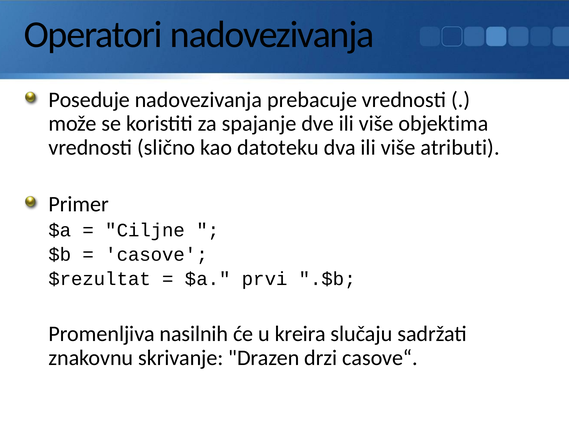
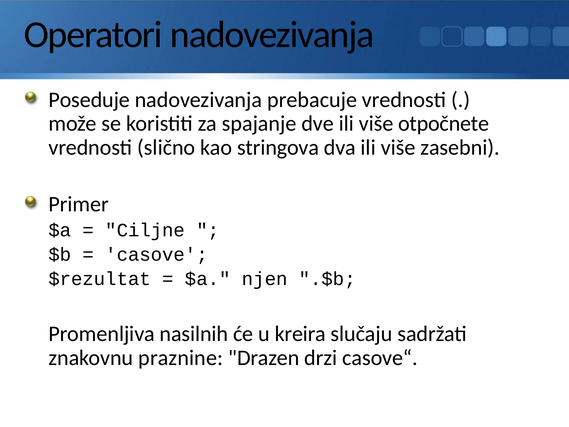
objektima: objektima -> otpočnete
datoteku: datoteku -> stringova
atributi: atributi -> zasebni
prvi: prvi -> njen
skrivanje: skrivanje -> praznine
